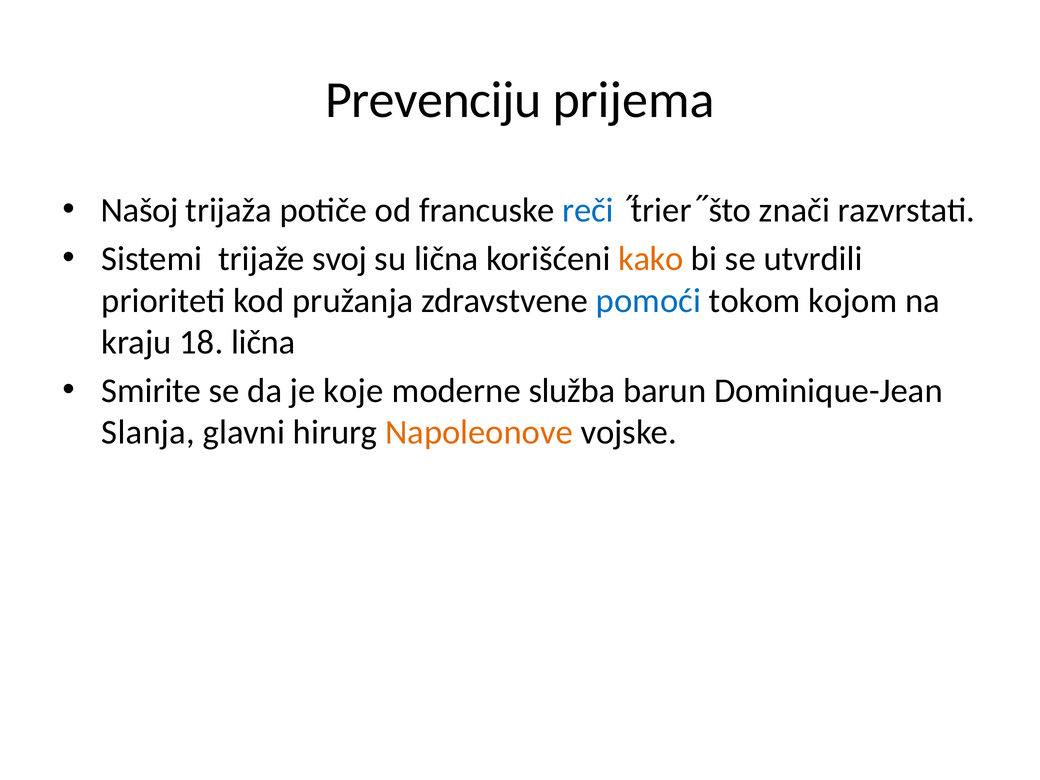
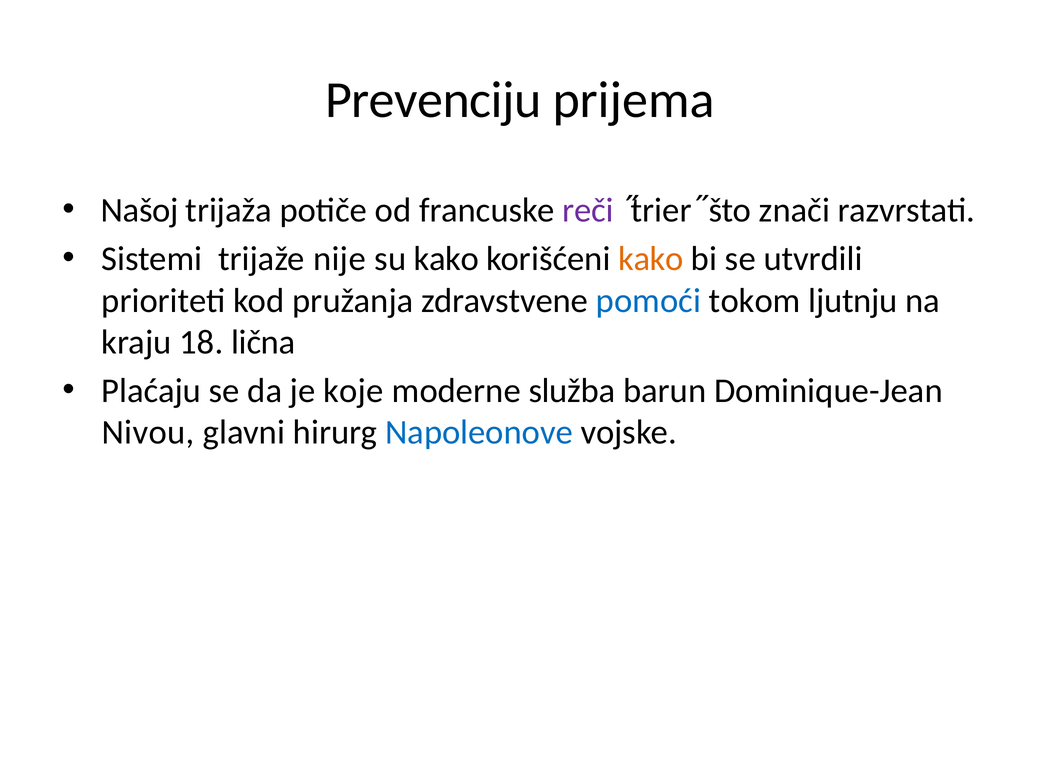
reči colour: blue -> purple
svoj: svoj -> nije
su lična: lična -> kako
kojom: kojom -> ljutnju
Smirite: Smirite -> Plaćaju
Slanja: Slanja -> Nivou
Napoleonove colour: orange -> blue
